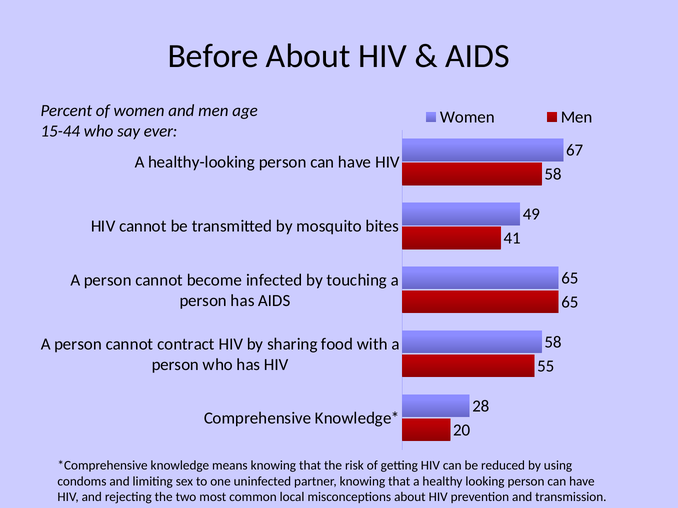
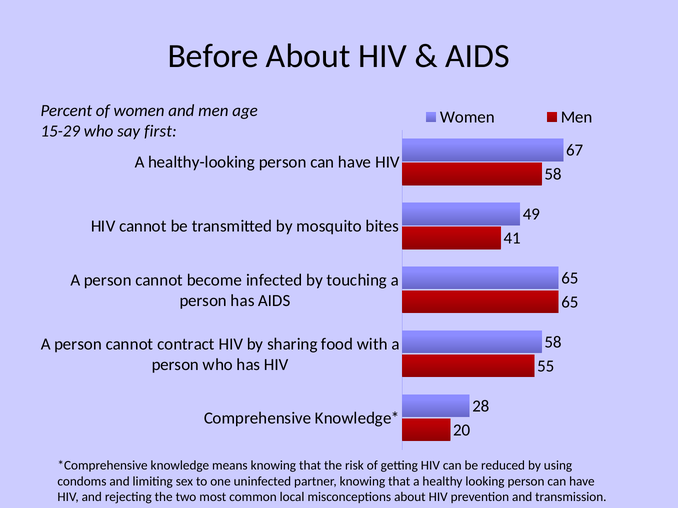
15-44: 15-44 -> 15-29
ever: ever -> first
